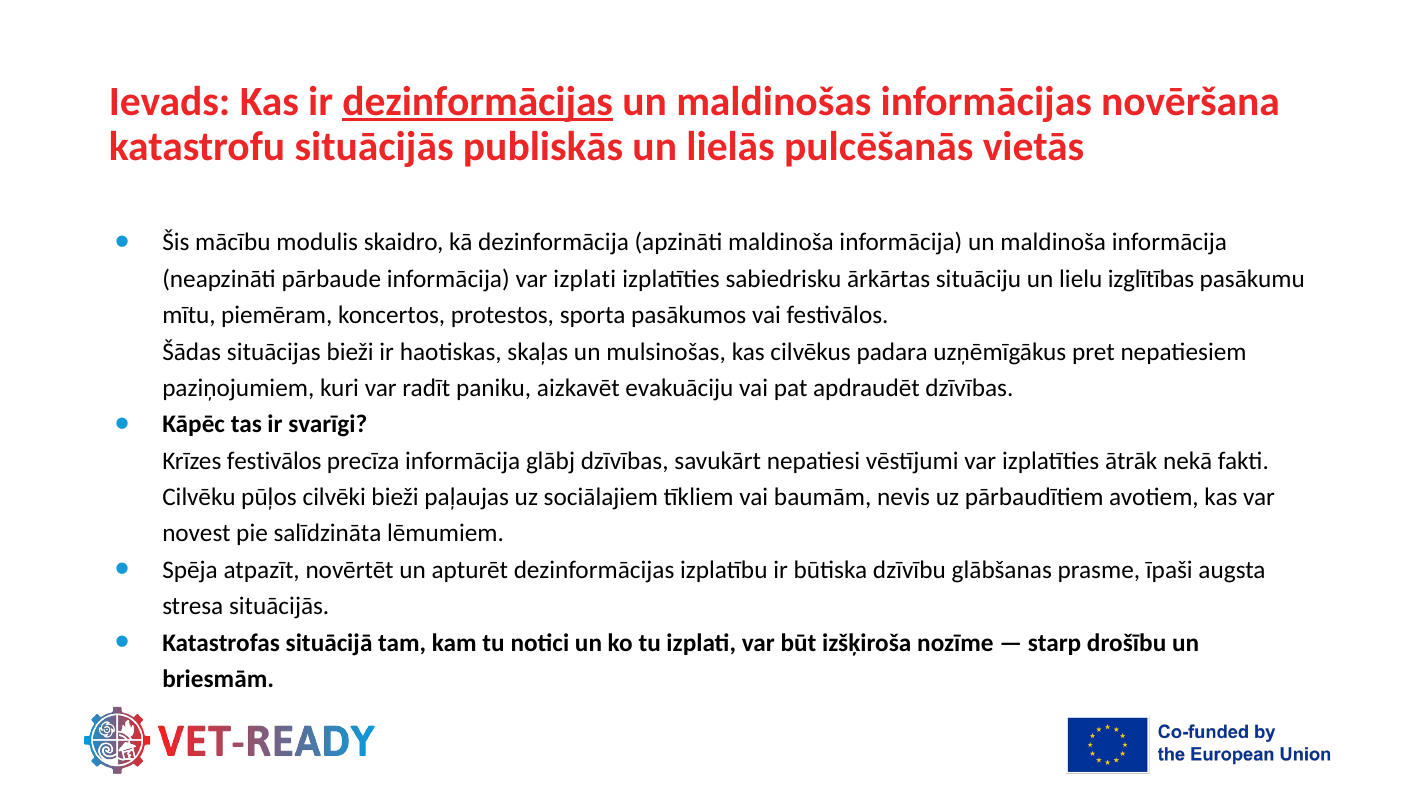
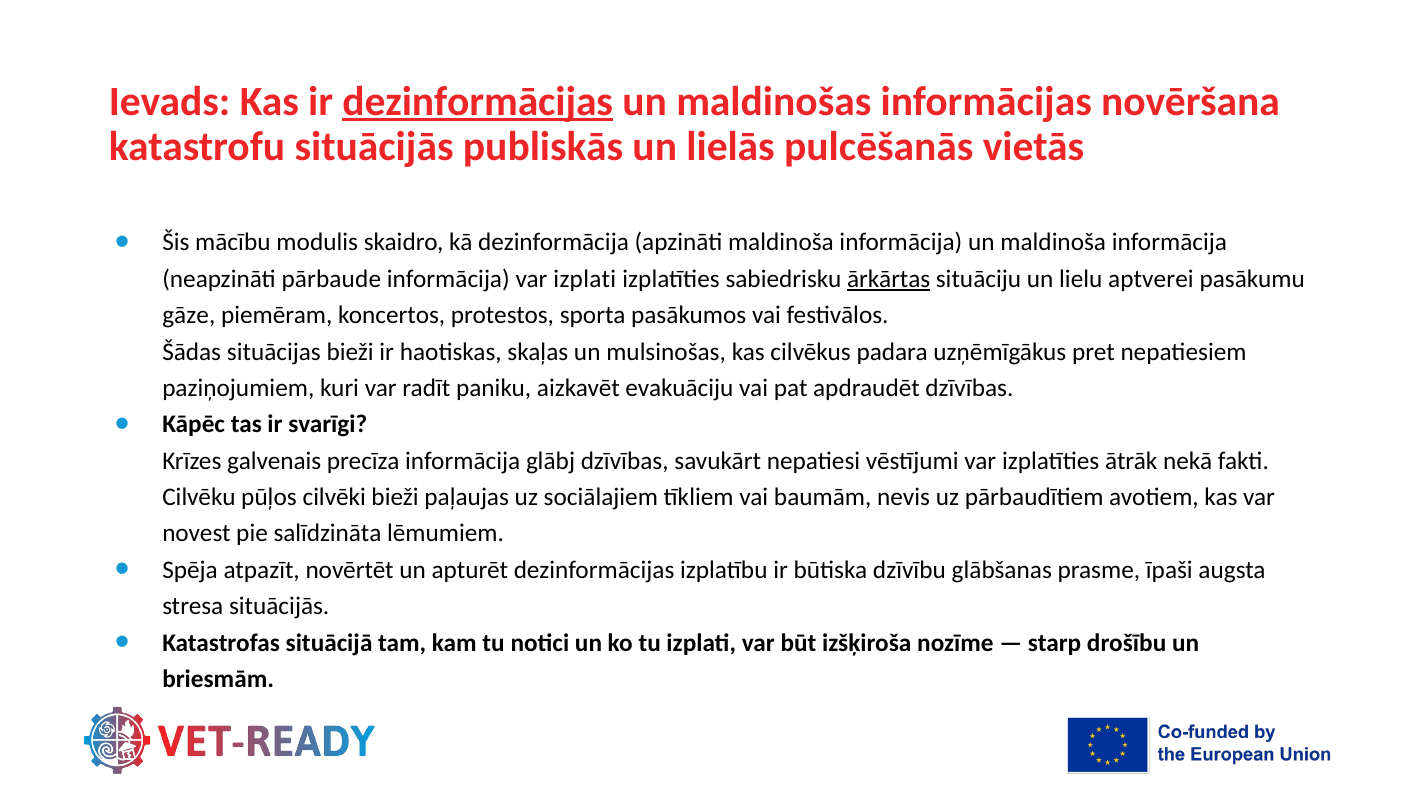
ārkārtas underline: none -> present
izglītības: izglītības -> aptverei
mītu: mītu -> gāze
Krīzes festivālos: festivālos -> galvenais
